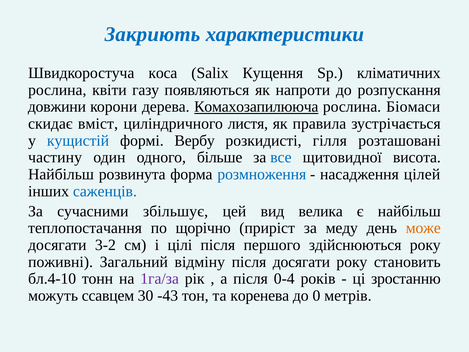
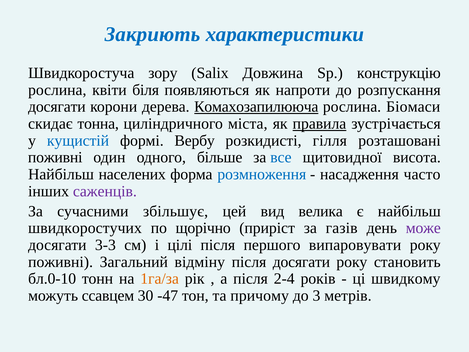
коса: коса -> зору
Кущення: Кущення -> Довжина
кліматичних: кліматичних -> конструкцію
газу: газу -> біля
довжини at (57, 107): довжини -> досягати
вміст: вміст -> тонна
листя: листя -> міста
правила underline: none -> present
частину at (55, 157): частину -> поживні
розвинута: розвинута -> населених
цілей: цілей -> часто
саженців colour: blue -> purple
теплопостачання: теплопостачання -> швидкоростучих
меду: меду -> газів
може colour: orange -> purple
3-2: 3-2 -> 3-3
здійснюються: здійснюються -> випаровувати
бл.4-10: бл.4-10 -> бл.0-10
1га/за colour: purple -> orange
0-4: 0-4 -> 2-4
зростанню: зростанню -> швидкому
-43: -43 -> -47
коренева: коренева -> причому
0: 0 -> 3
